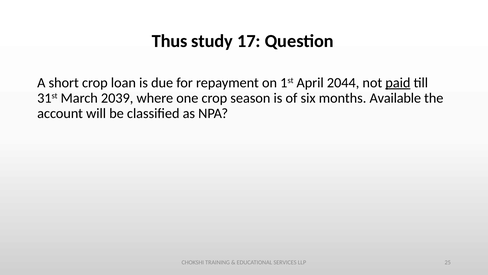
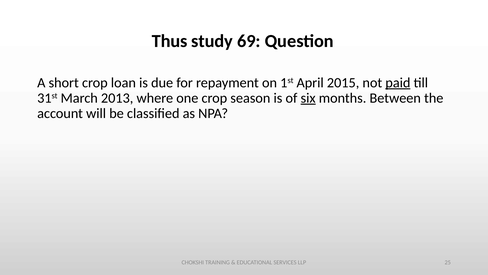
17: 17 -> 69
2044: 2044 -> 2015
2039: 2039 -> 2013
six underline: none -> present
Available: Available -> Between
